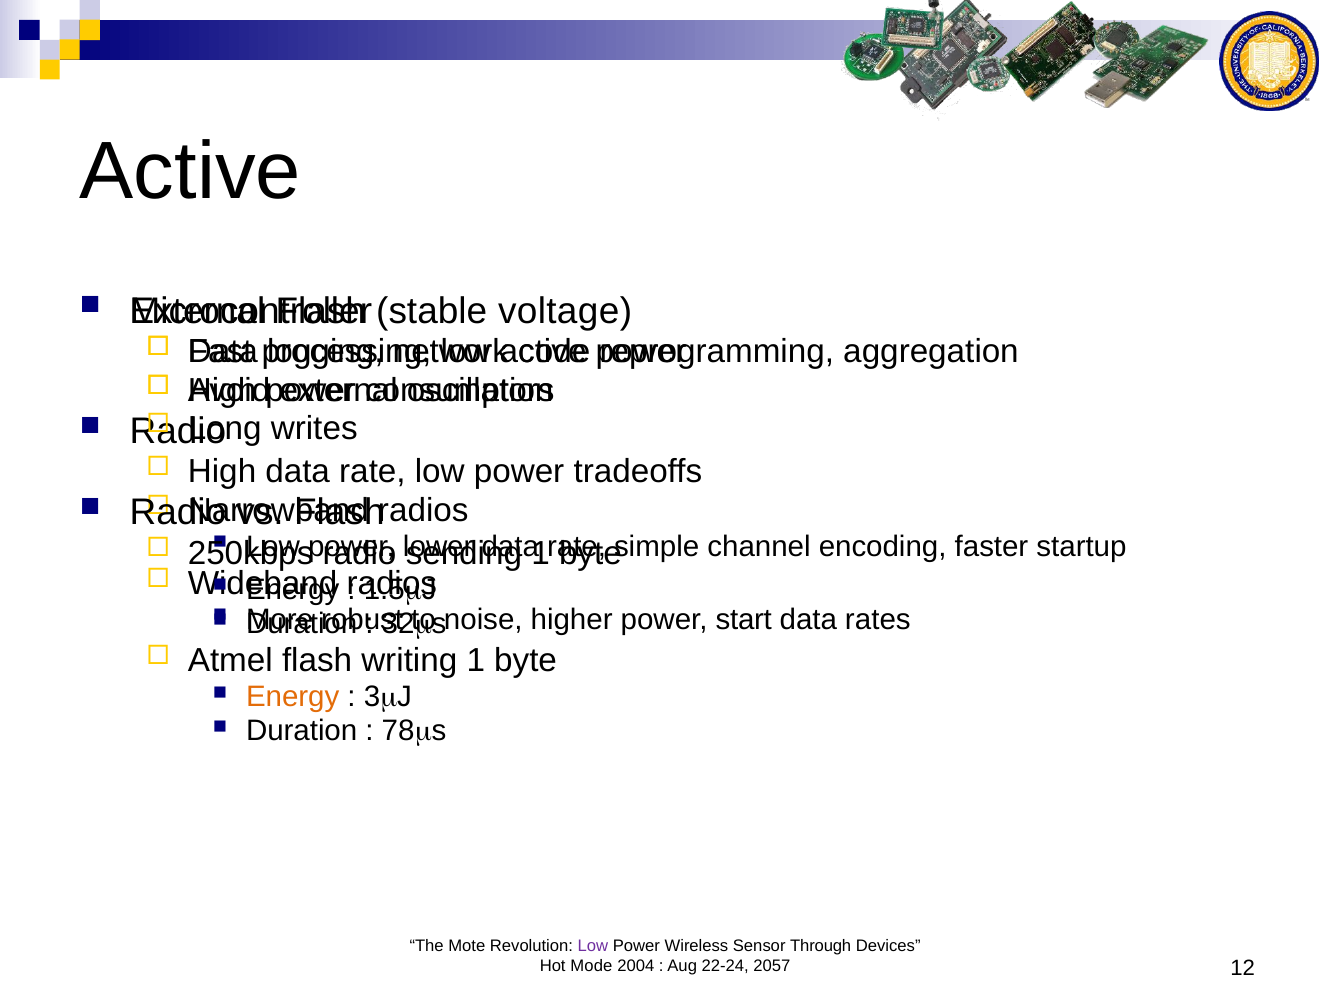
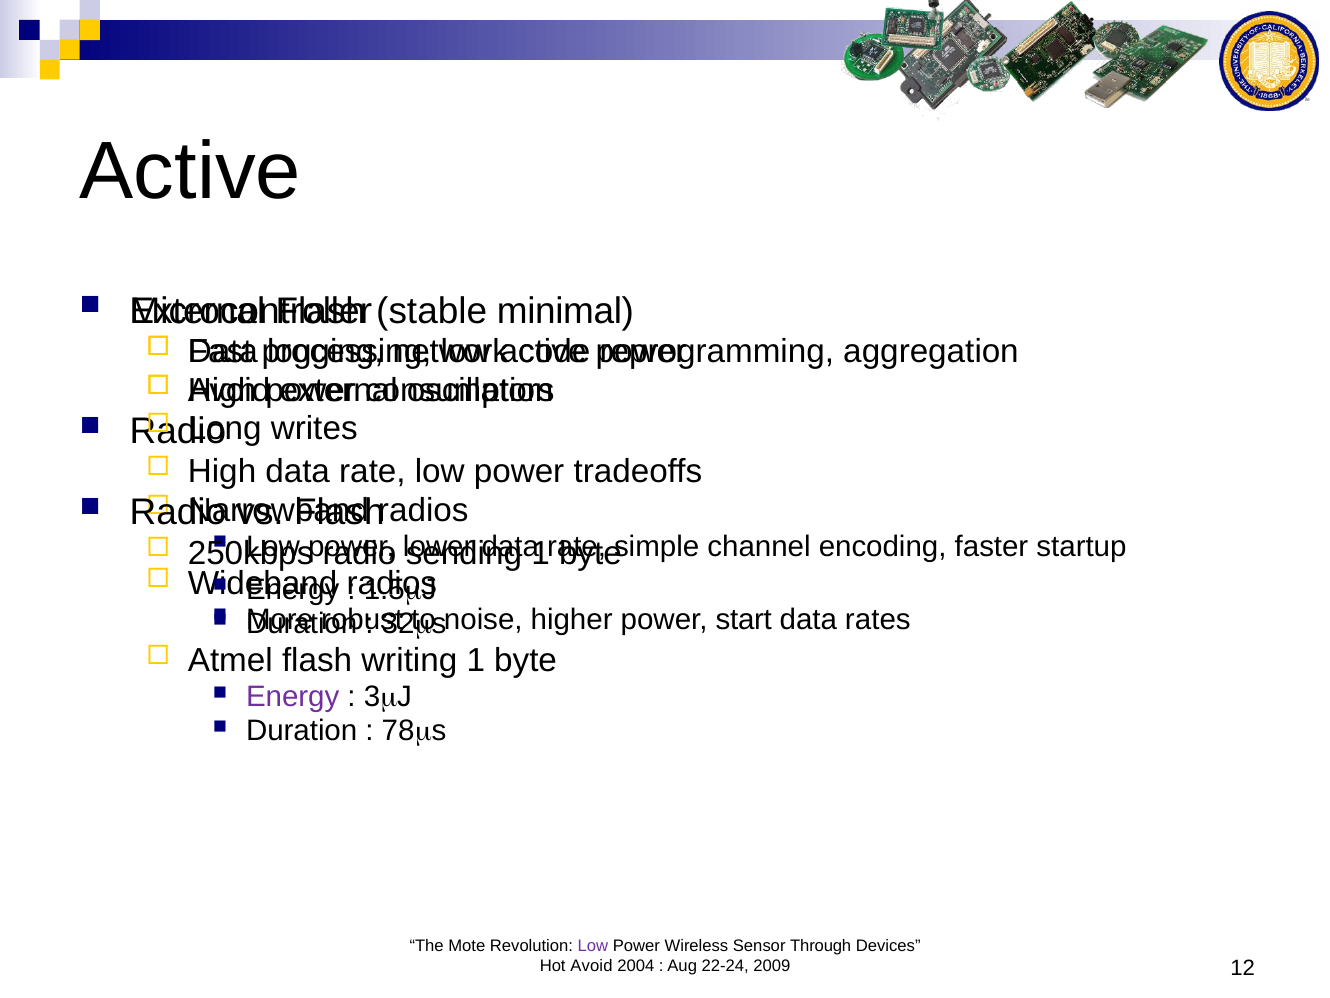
voltage: voltage -> minimal
Energy at (293, 696) colour: orange -> purple
Hot Mode: Mode -> Avoid
2057: 2057 -> 2009
